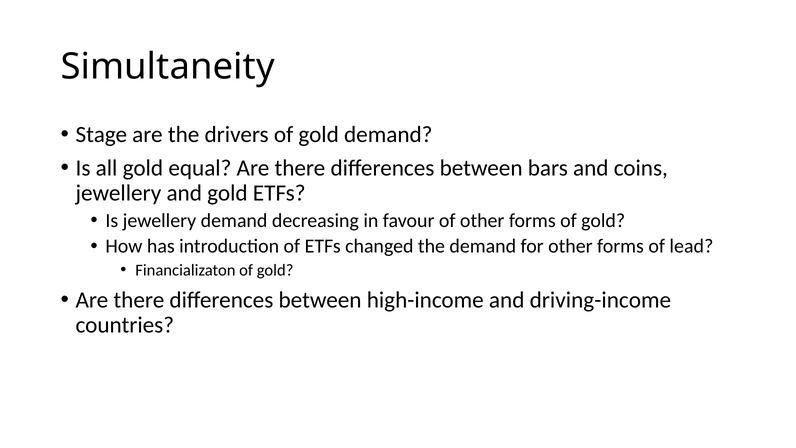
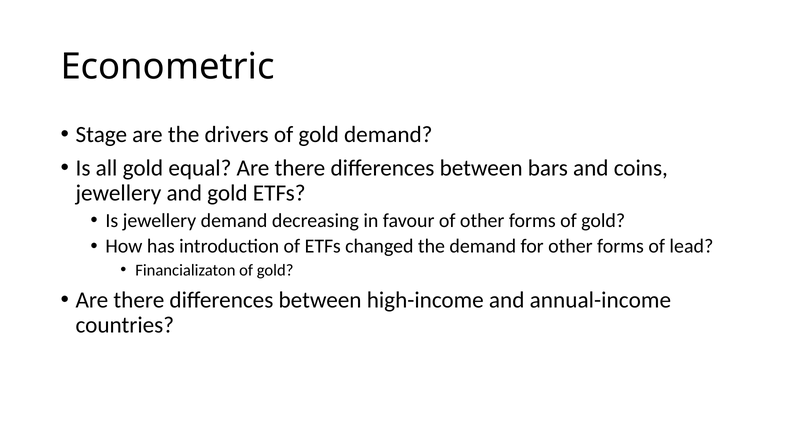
Simultaneity: Simultaneity -> Econometric
driving-income: driving-income -> annual-income
